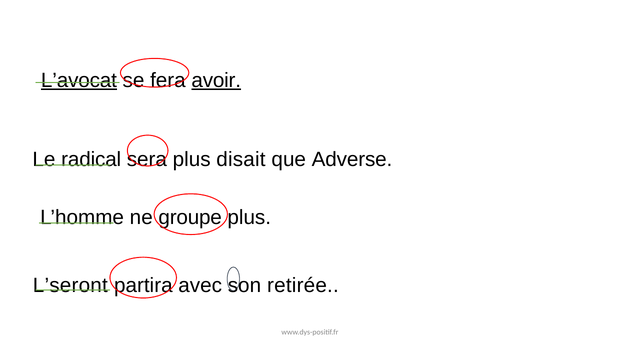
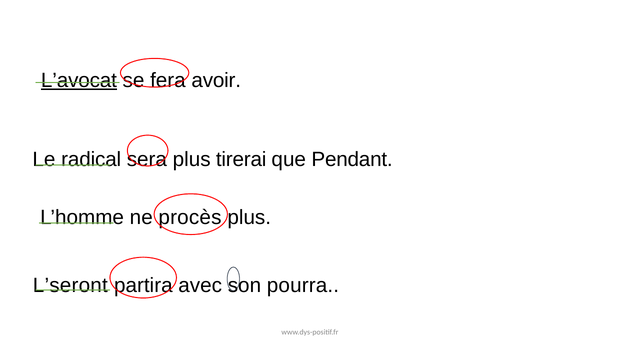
avoir underline: present -> none
disait: disait -> tirerai
Adverse: Adverse -> Pendant
groupe: groupe -> procès
retirée: retirée -> pourra
